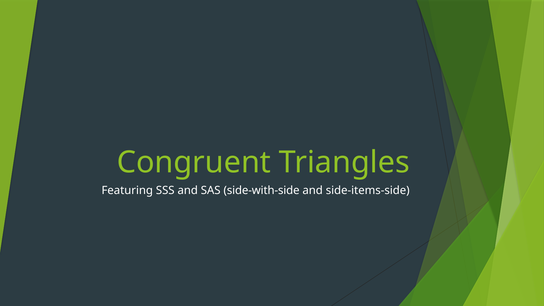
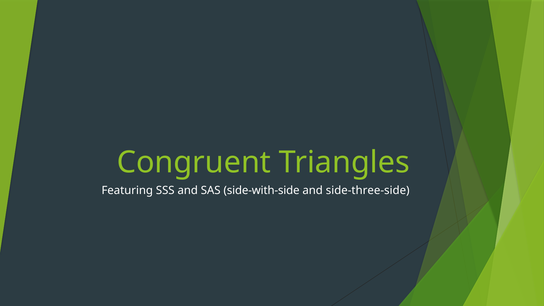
side-items-side: side-items-side -> side-three-side
